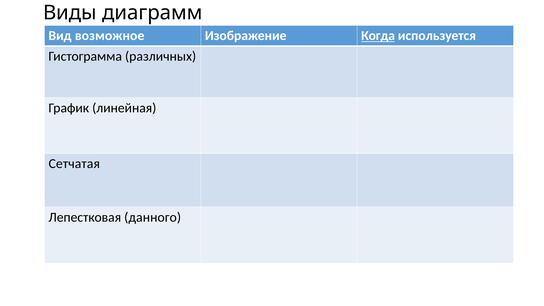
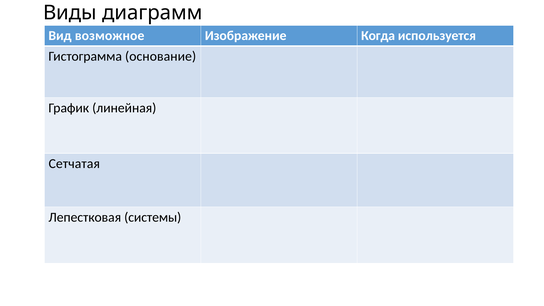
Когда underline: present -> none
различных: различных -> основание
данного: данного -> системы
